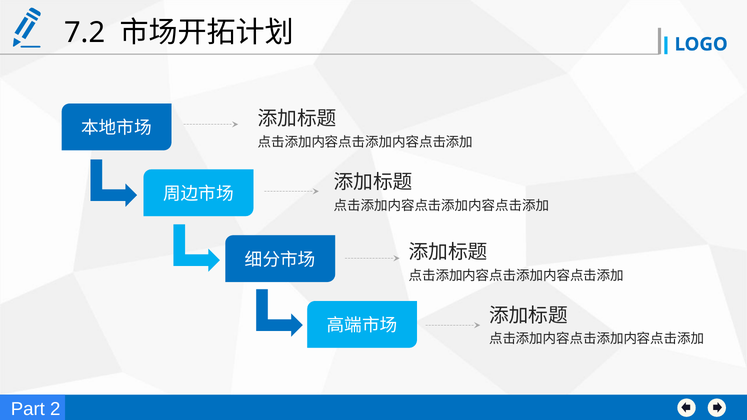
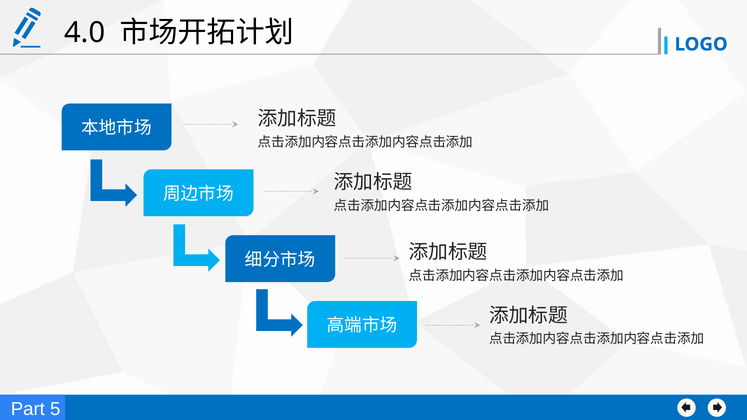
7.2: 7.2 -> 4.0
2: 2 -> 5
